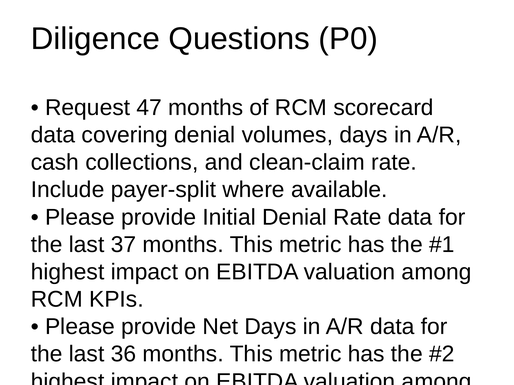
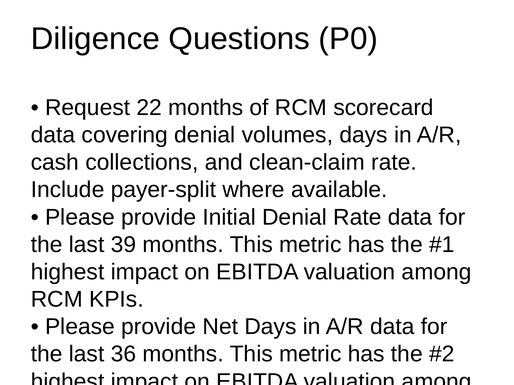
47: 47 -> 22
37: 37 -> 39
